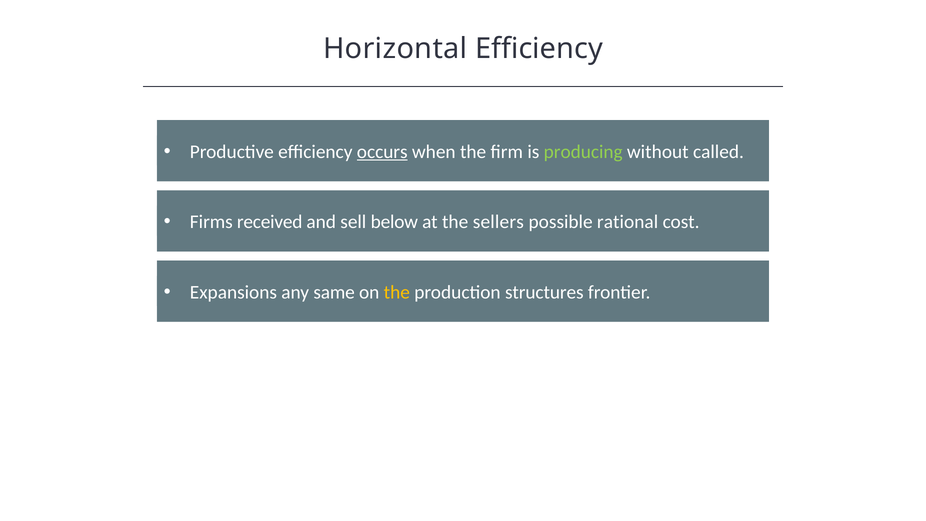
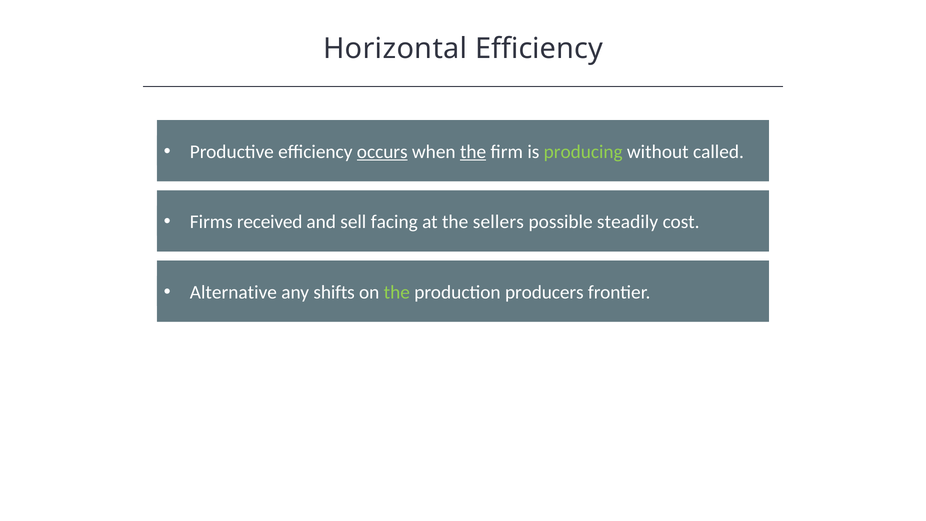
the at (473, 152) underline: none -> present
below: below -> facing
rational: rational -> steadily
Expansions: Expansions -> Alternative
same: same -> shifts
the at (397, 292) colour: yellow -> light green
structures: structures -> producers
